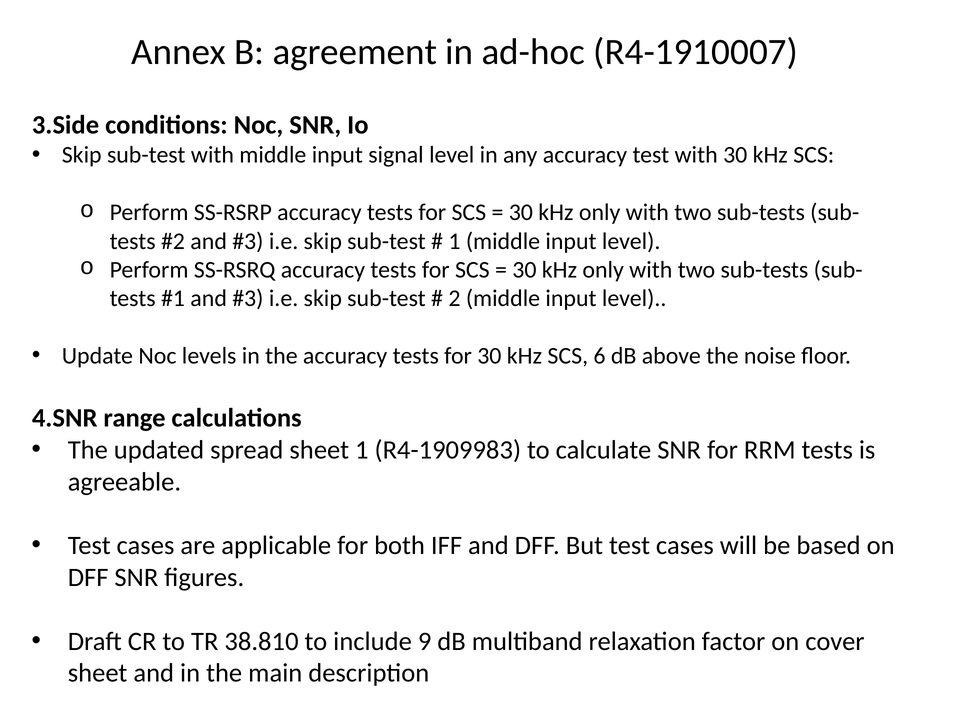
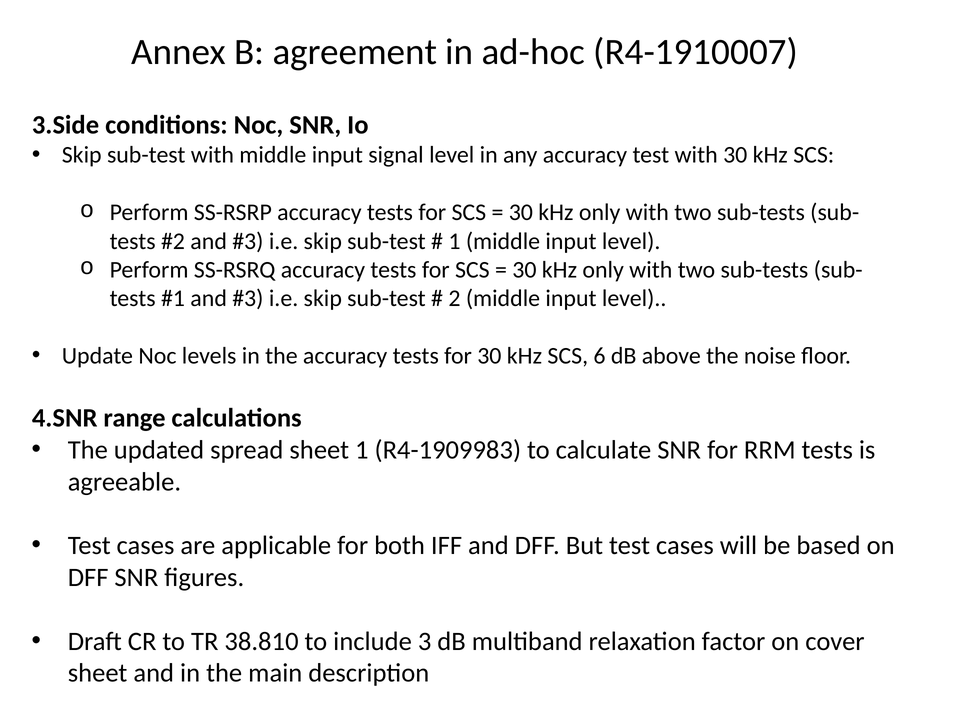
9: 9 -> 3
